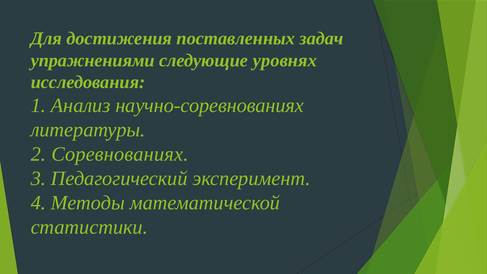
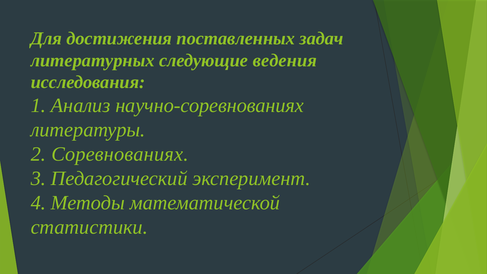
упражнениями: упражнениями -> литературных
уровнях: уровнях -> ведения
